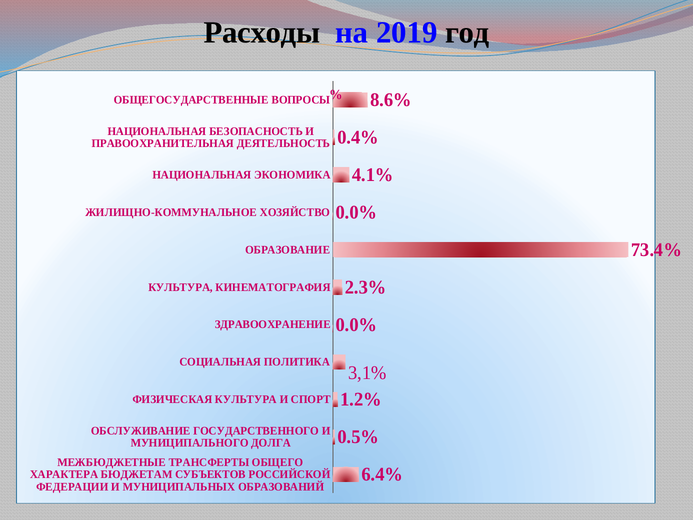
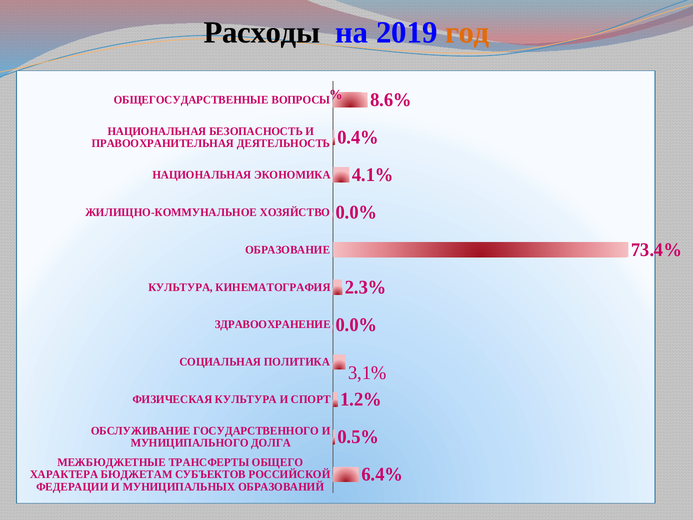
год colour: black -> orange
